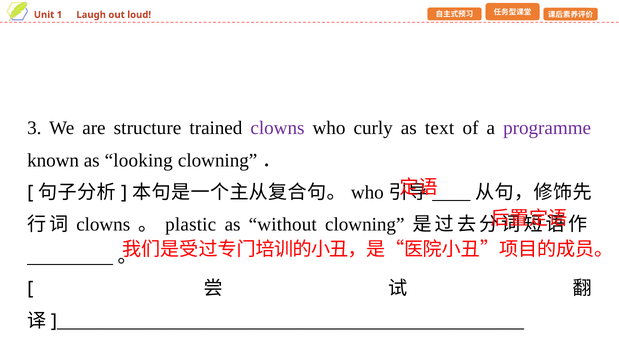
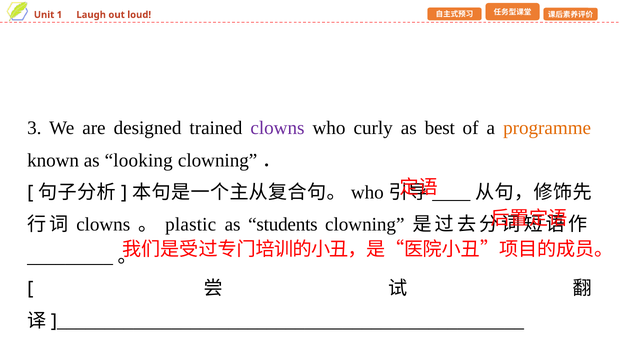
structure: structure -> designed
text: text -> best
programme colour: purple -> orange
without: without -> students
